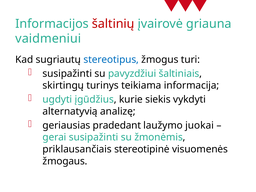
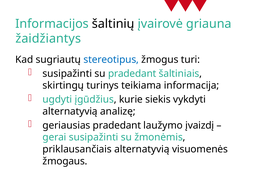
šaltinių colour: red -> black
vaidmeniui: vaidmeniui -> žaidžiantys
su pavyzdžiui: pavyzdžiui -> pradedant
juokai: juokai -> įvaizdį
priklausančiais stereotipinė: stereotipinė -> alternatyvią
